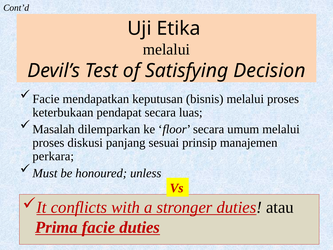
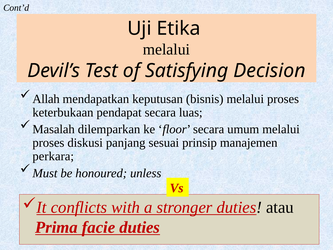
Facie at (46, 99): Facie -> Allah
